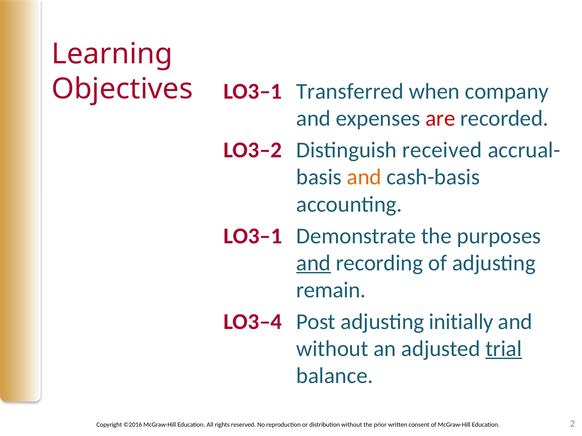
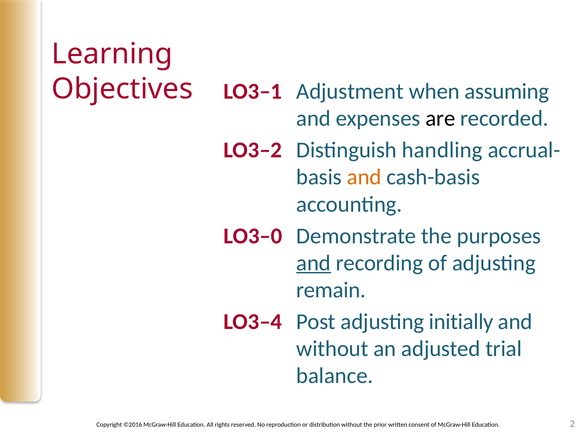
Transferred: Transferred -> Adjustment
company: company -> assuming
are colour: red -> black
received: received -> handling
LO3–1 at (253, 236): LO3–1 -> LO3–0
trial underline: present -> none
